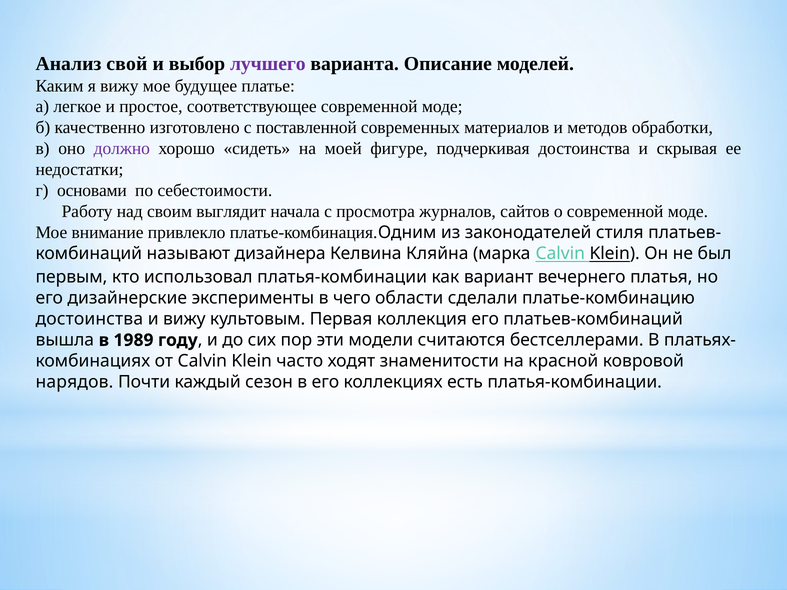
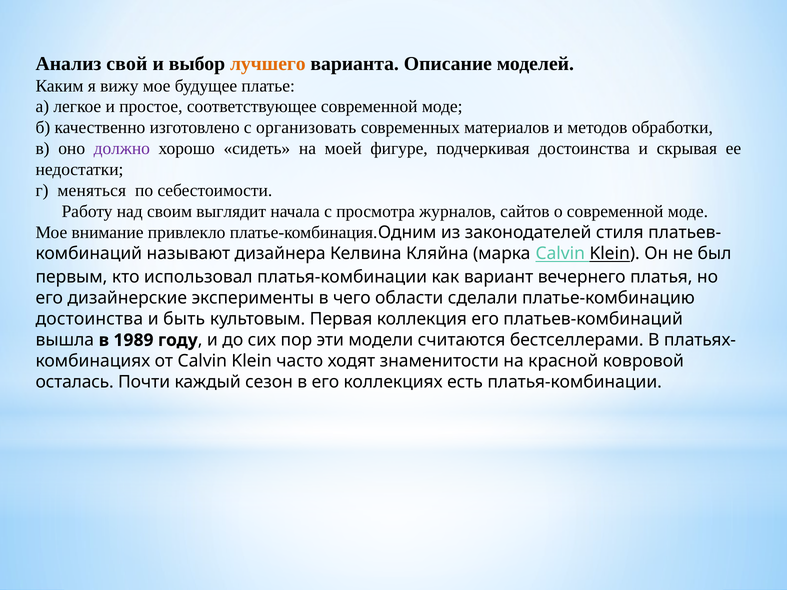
лучшего colour: purple -> orange
поставленной: поставленной -> организовать
основами: основами -> меняться
и вижу: вижу -> быть
нарядов: нарядов -> осталась
